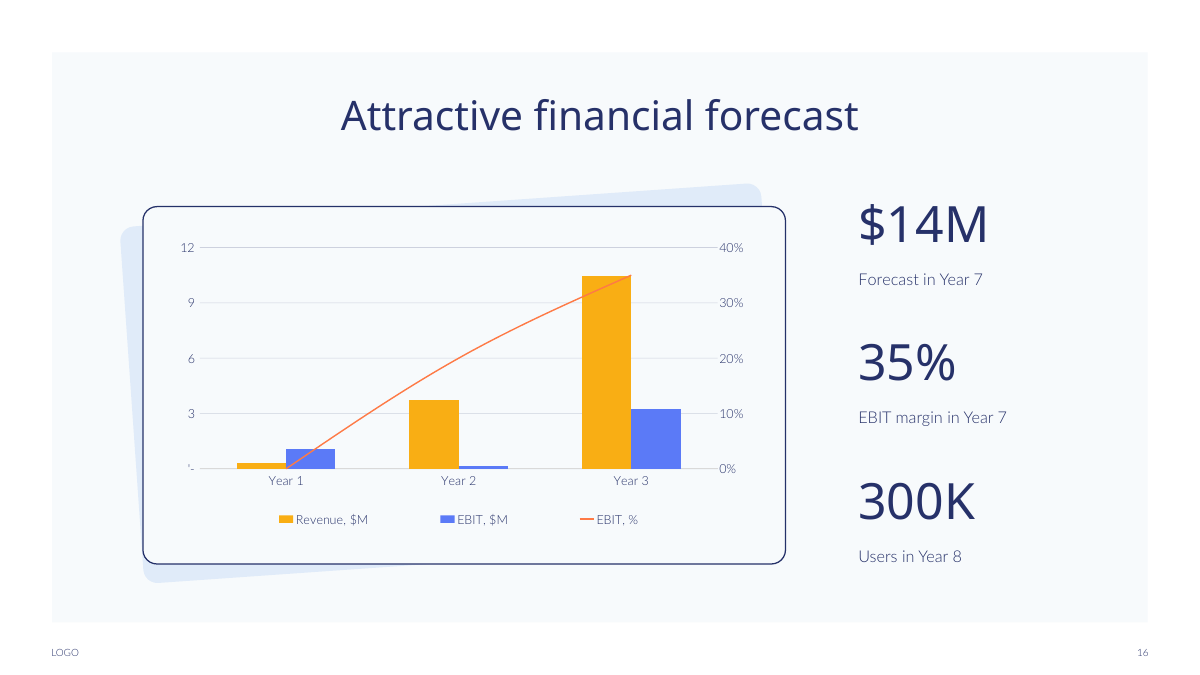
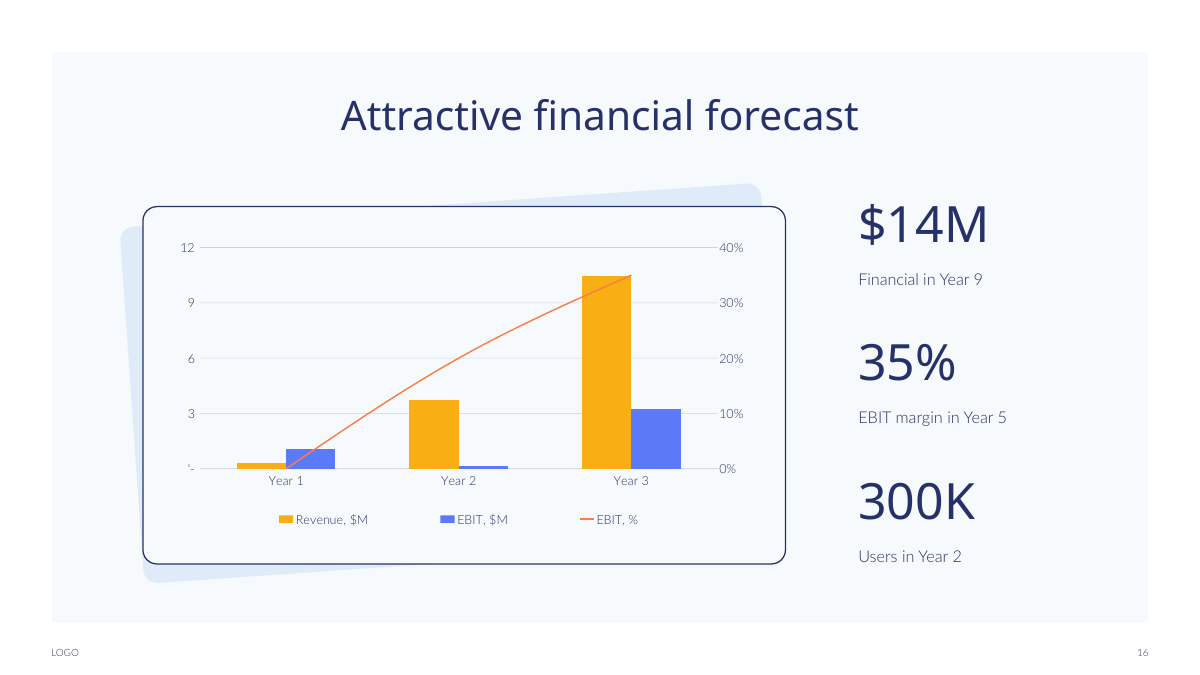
Forecast at (889, 280): Forecast -> Financial
7 at (978, 280): 7 -> 9
margin in Year 7: 7 -> 5
in Year 8: 8 -> 2
